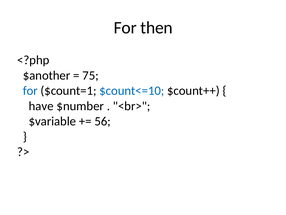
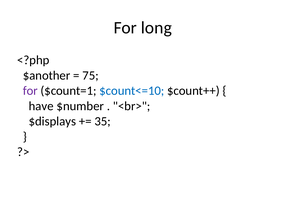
then: then -> long
for at (30, 91) colour: blue -> purple
$variable: $variable -> $displays
56: 56 -> 35
